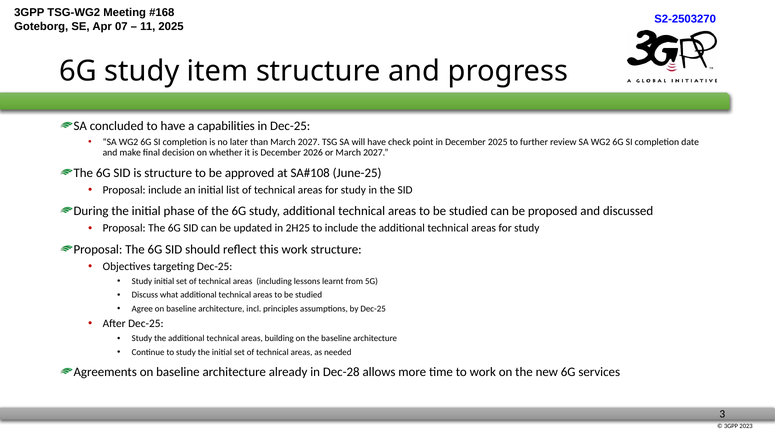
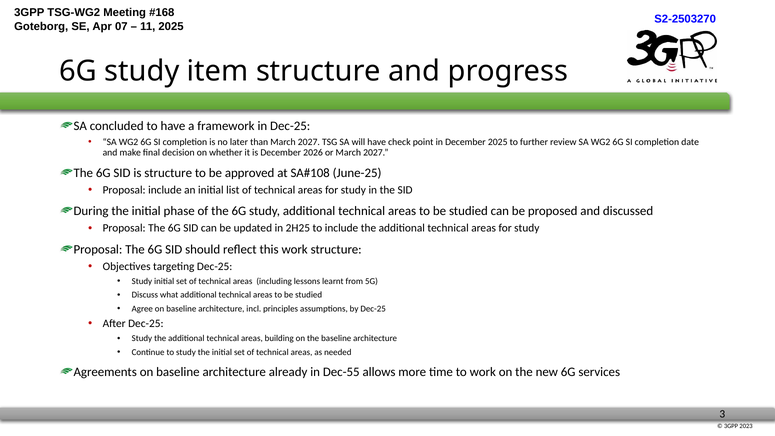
capabilities: capabilities -> framework
Dec-28: Dec-28 -> Dec-55
